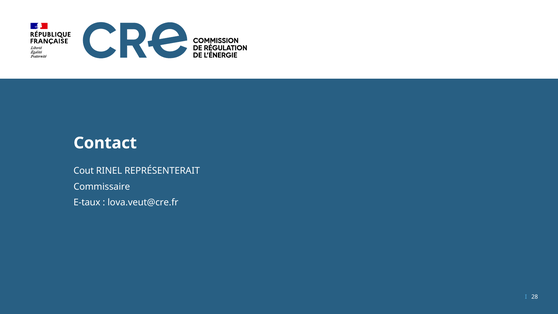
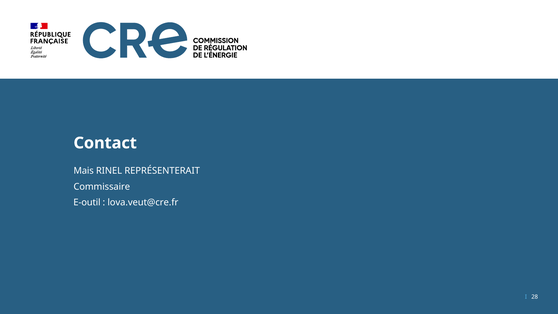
Cout: Cout -> Mais
E-taux: E-taux -> E-outil
